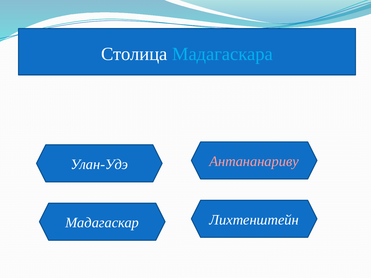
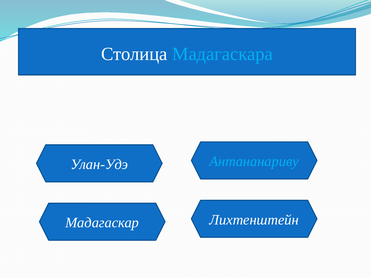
Антананариву colour: pink -> light blue
